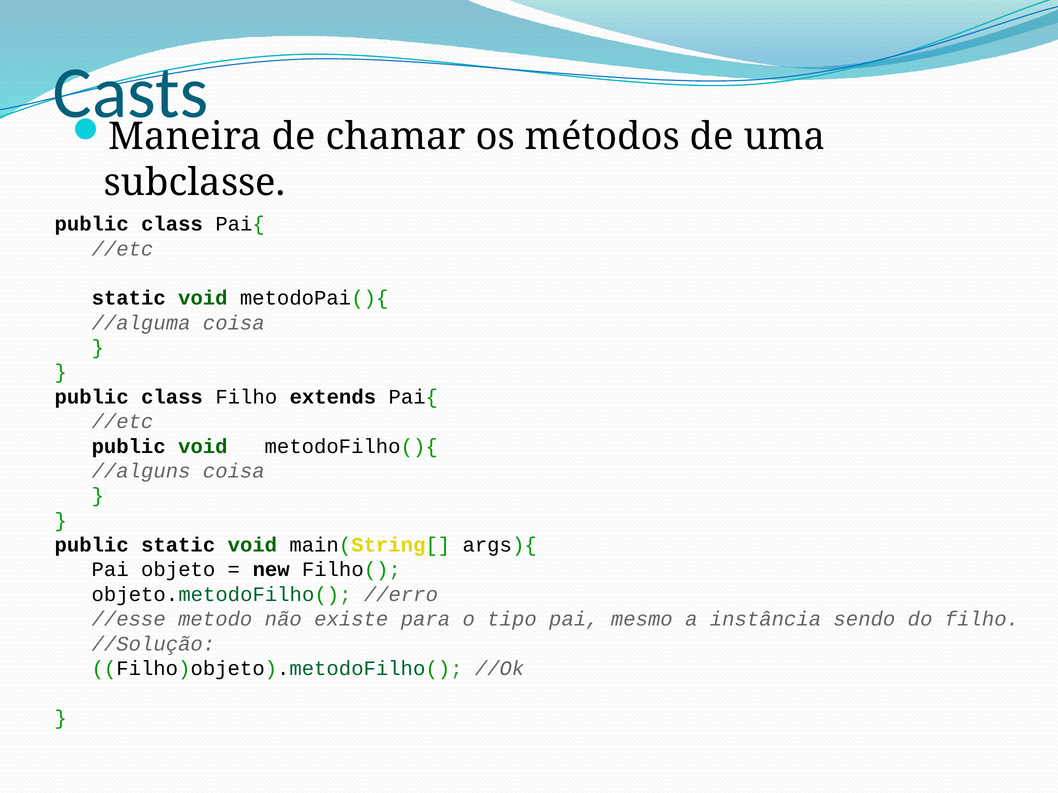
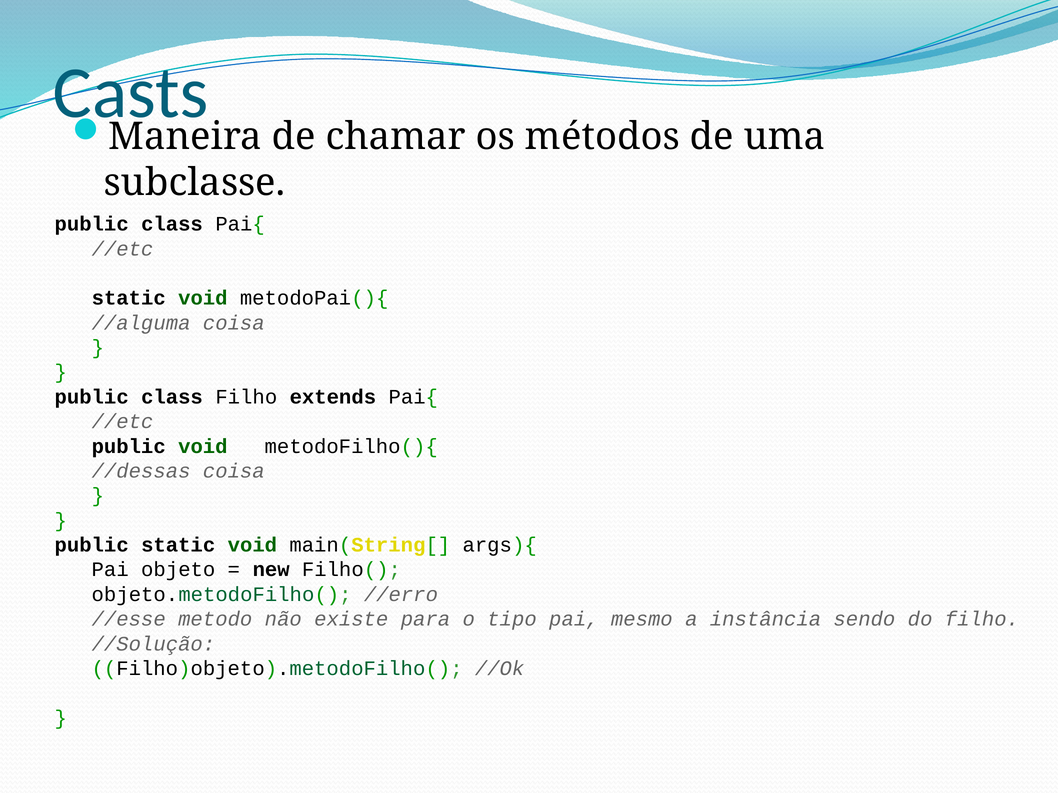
//alguns: //alguns -> //dessas
